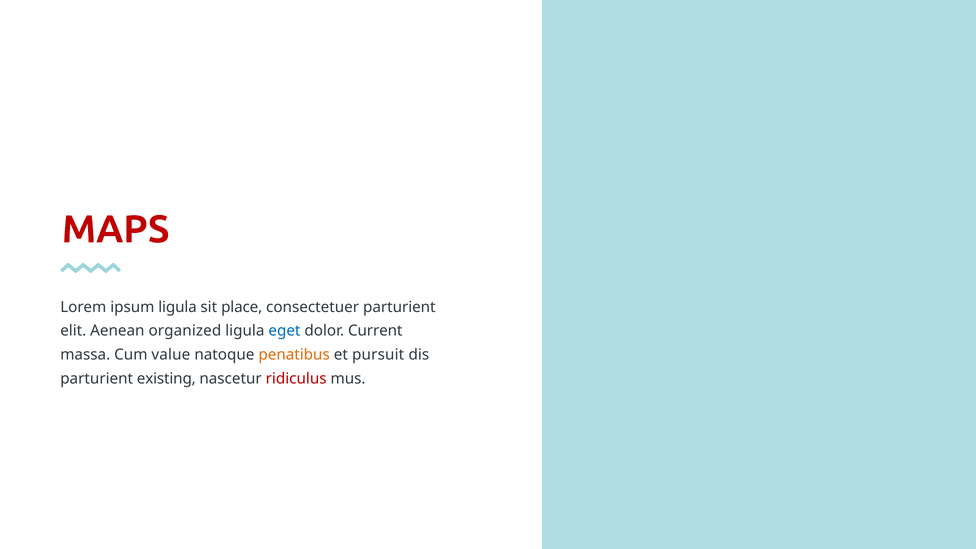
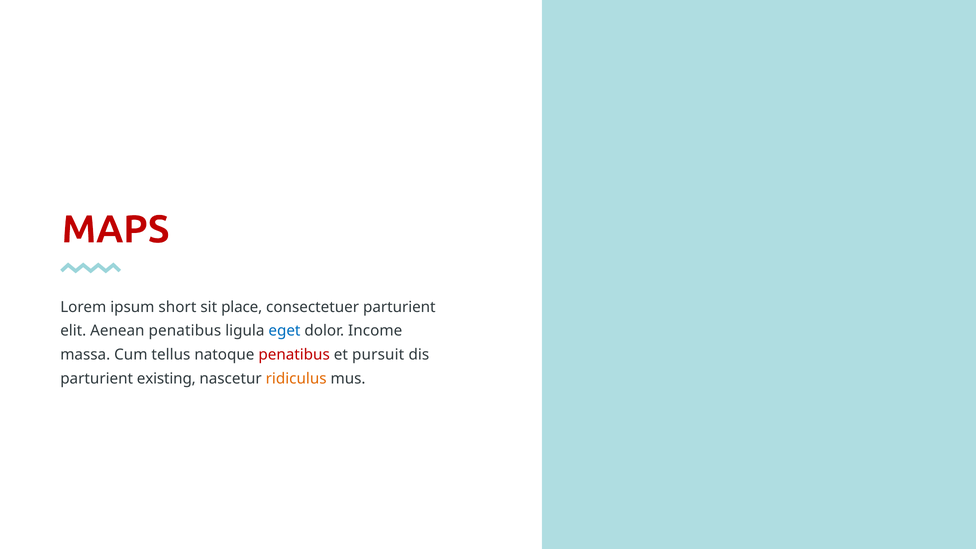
ipsum ligula: ligula -> short
Aenean organized: organized -> penatibus
Current: Current -> Income
value: value -> tellus
penatibus at (294, 355) colour: orange -> red
ridiculus colour: red -> orange
